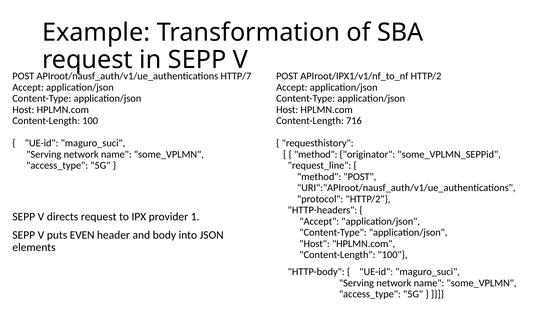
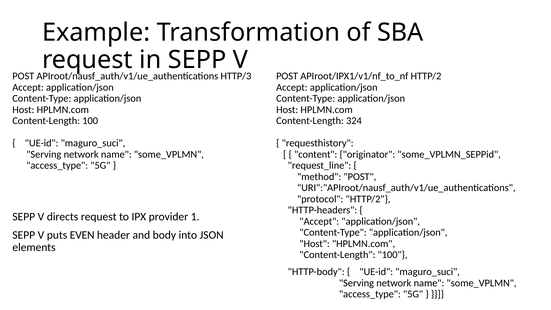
HTTP/7: HTTP/7 -> HTTP/3
716: 716 -> 324
method at (316, 154): method -> content
